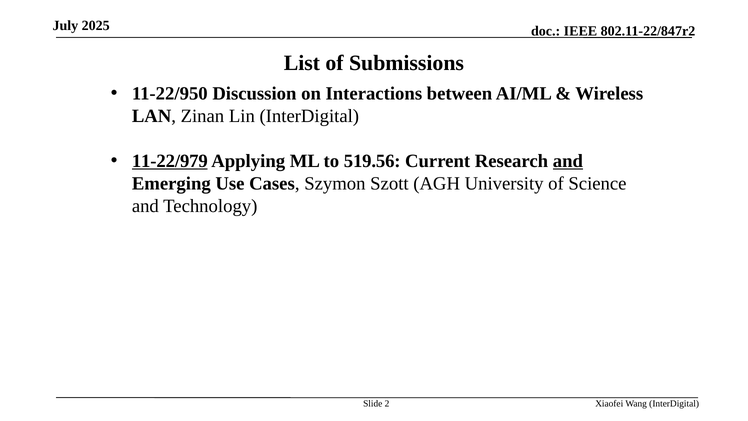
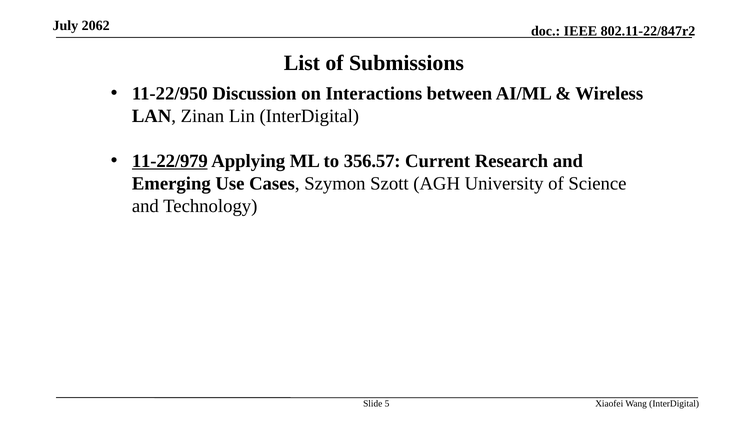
2025: 2025 -> 2062
519.56: 519.56 -> 356.57
and at (568, 161) underline: present -> none
2: 2 -> 5
